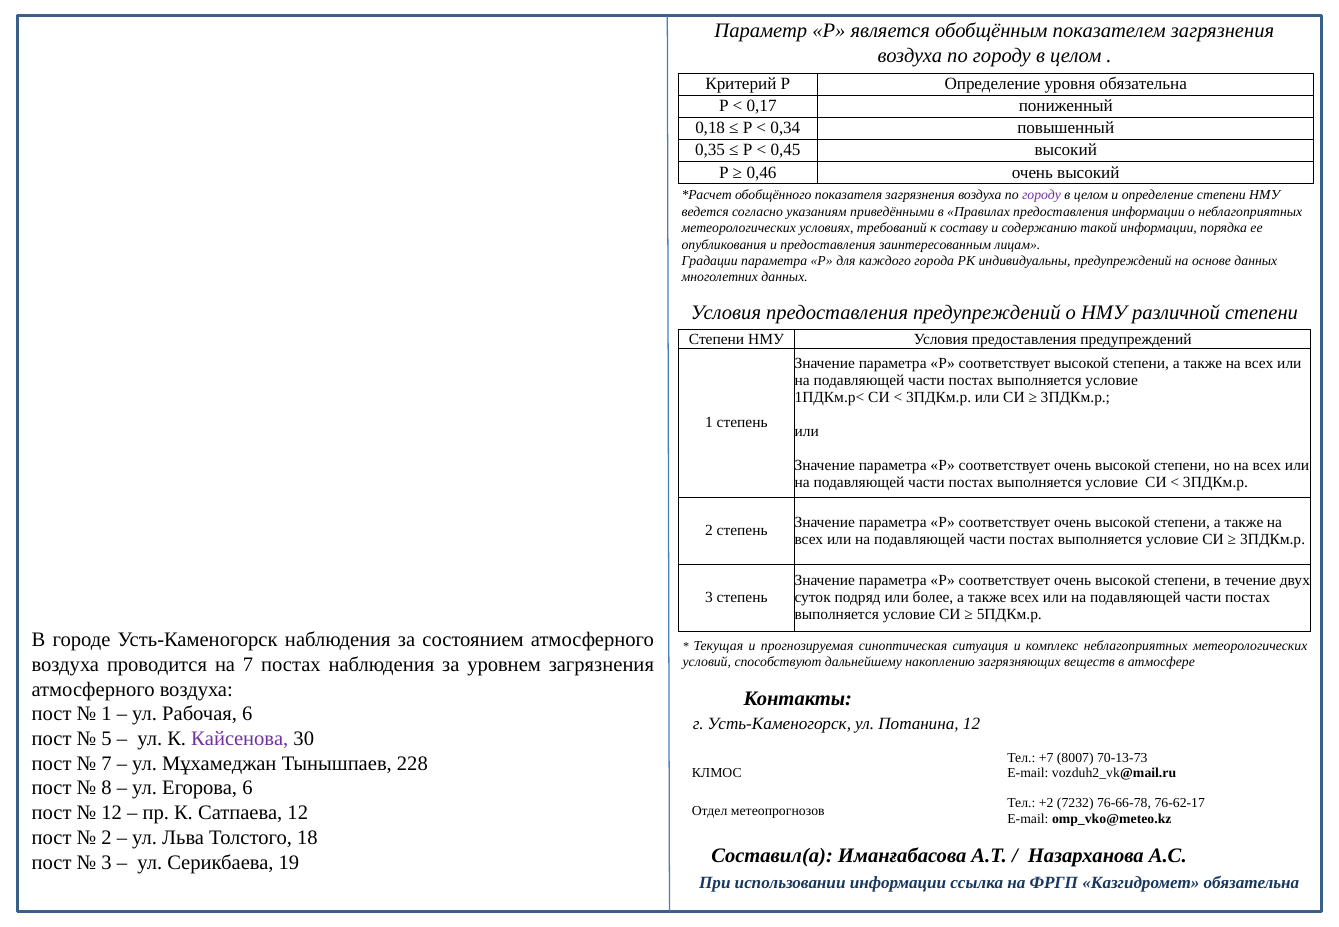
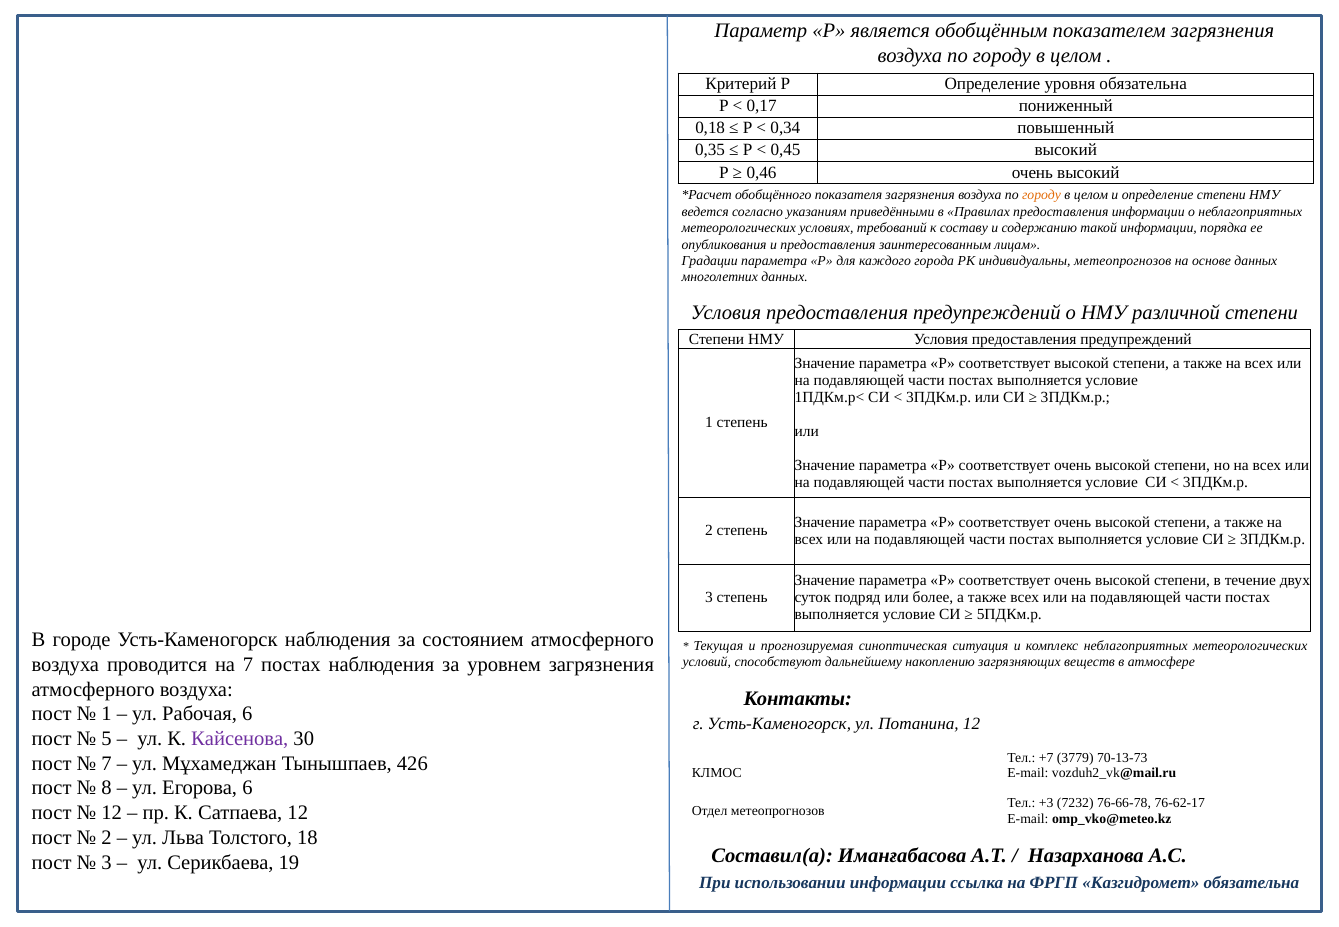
городу at (1042, 195) colour: purple -> orange
индивидуальны предупреждений: предупреждений -> метеопрогнозов
8007: 8007 -> 3779
228: 228 -> 426
+2: +2 -> +3
